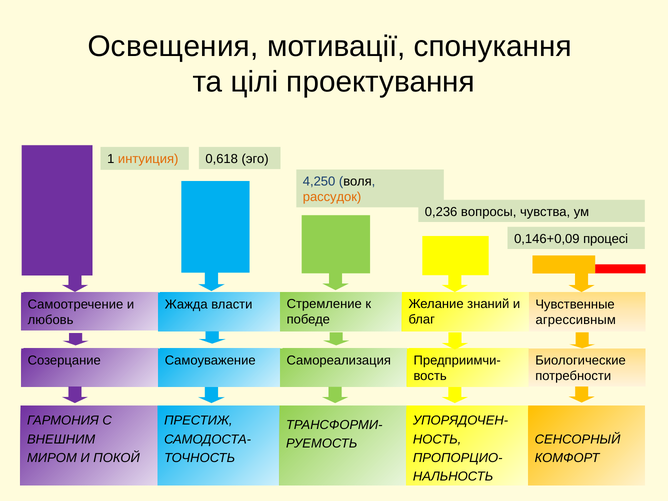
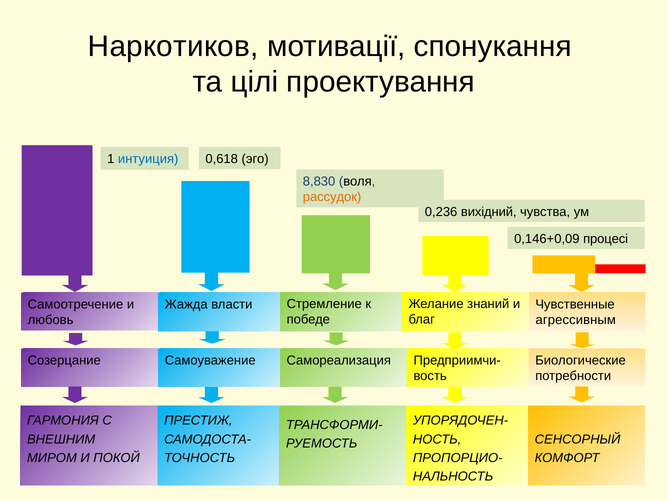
Освещения: Освещения -> Наркотиков
интуиция colour: orange -> blue
4,250: 4,250 -> 8,830
вопросы: вопросы -> вихідний
